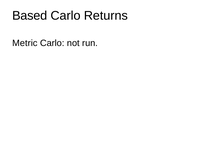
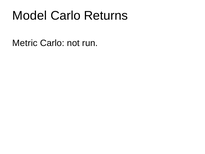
Based: Based -> Model
